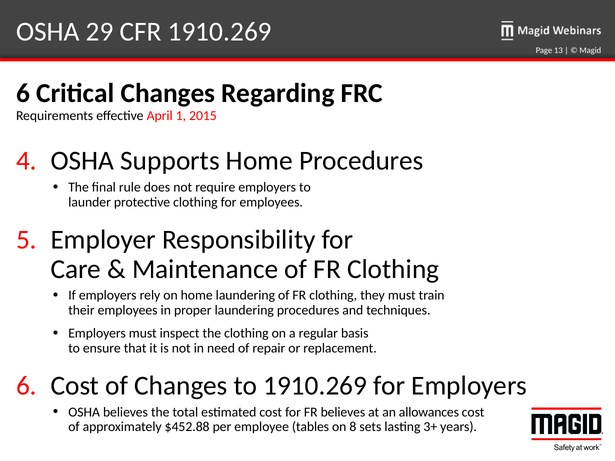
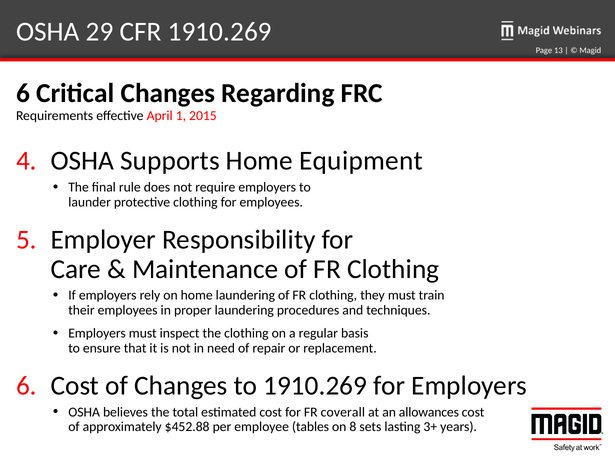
Home Procedures: Procedures -> Equipment
FR believes: believes -> coverall
